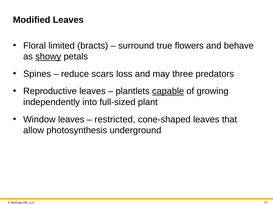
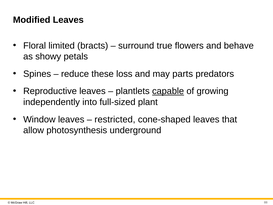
showy underline: present -> none
scars: scars -> these
three: three -> parts
